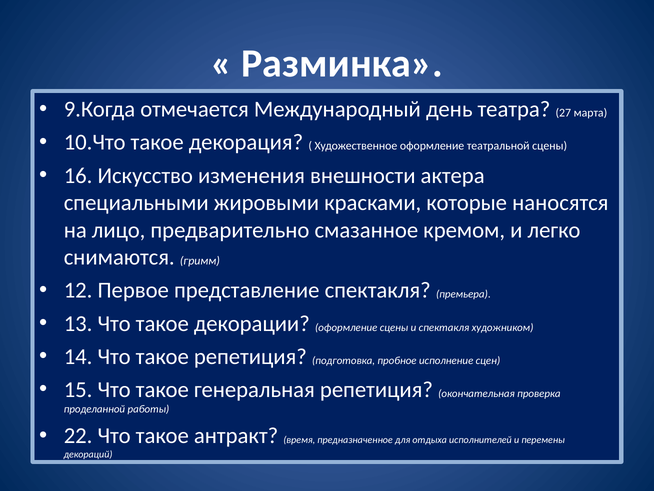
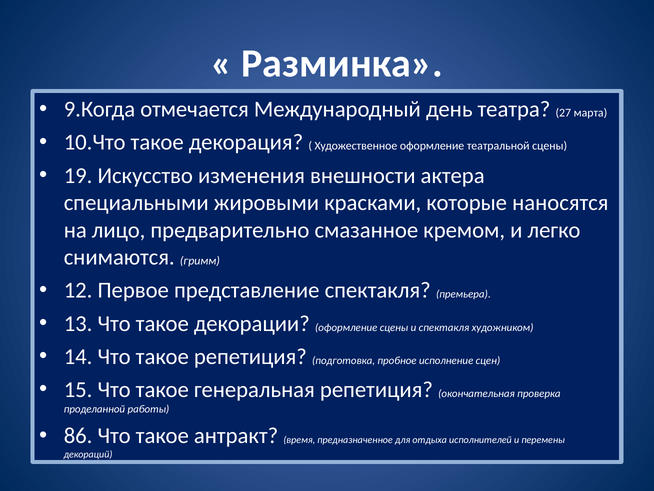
16: 16 -> 19
22: 22 -> 86
